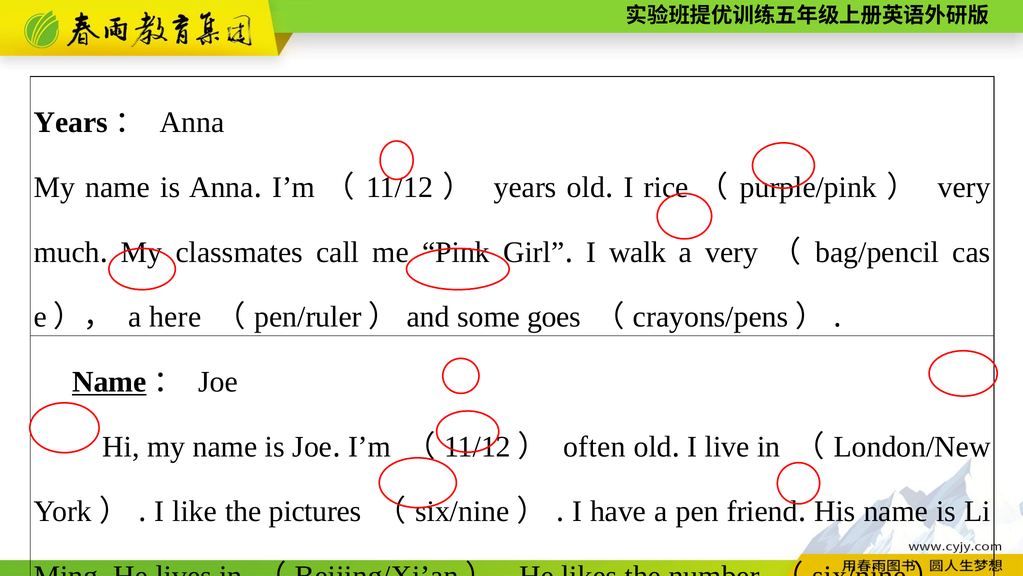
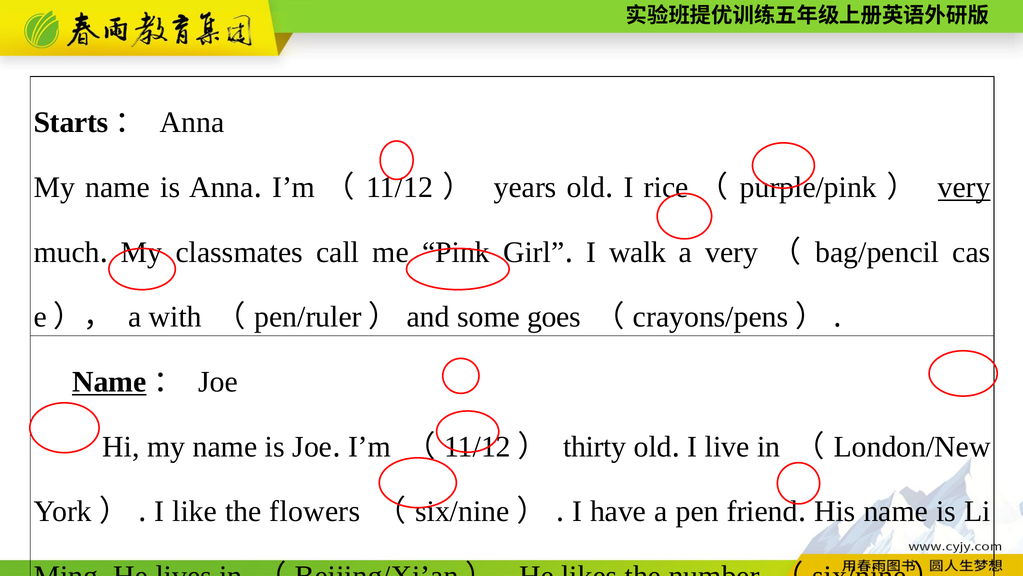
Years at (71, 122): Years -> Starts
very at (964, 187) underline: none -> present
here: here -> with
often: often -> thirty
pictures: pictures -> flowers
